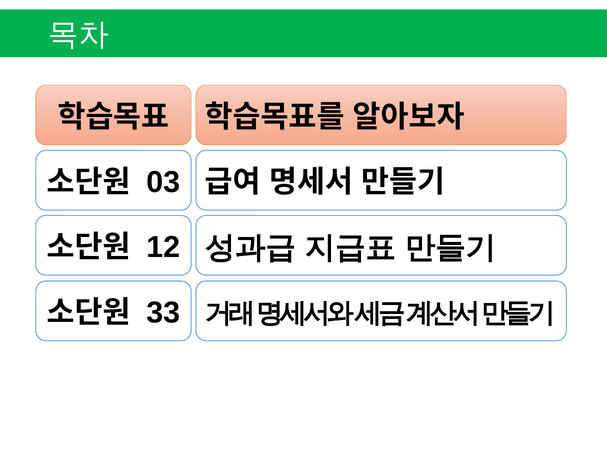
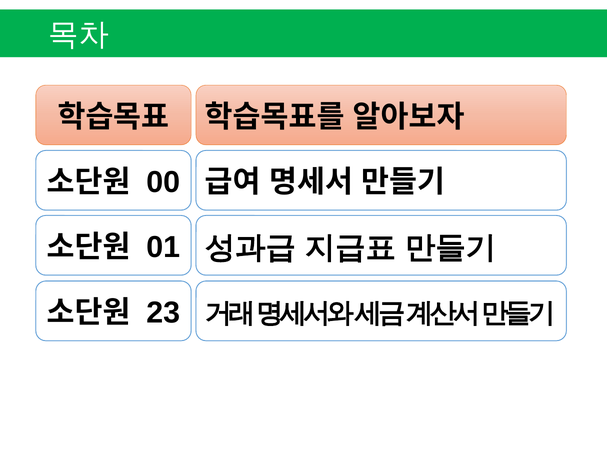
03: 03 -> 00
12: 12 -> 01
33: 33 -> 23
